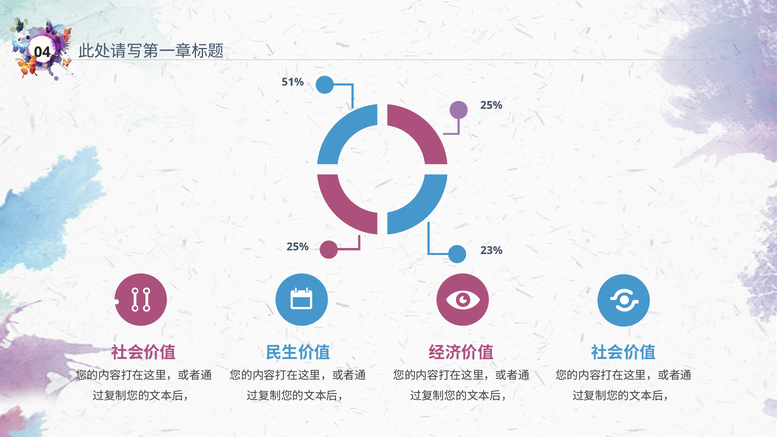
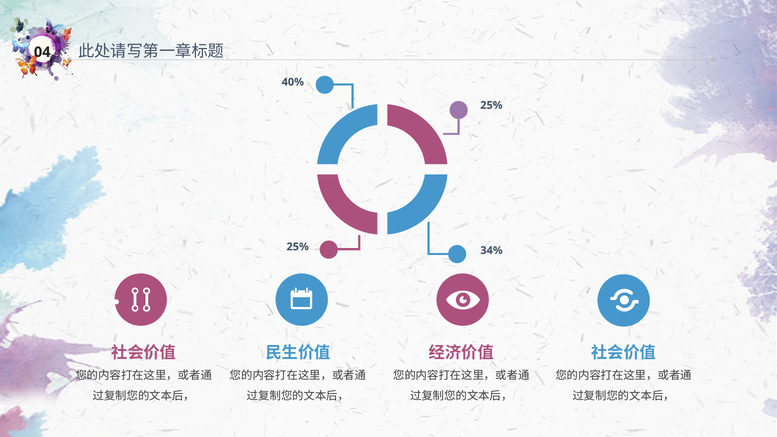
51%: 51% -> 40%
23%: 23% -> 34%
